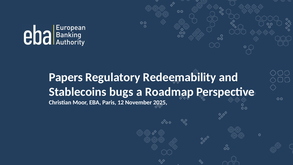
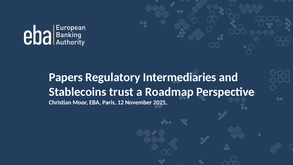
Redeemability: Redeemability -> Intermediaries
bugs: bugs -> trust
